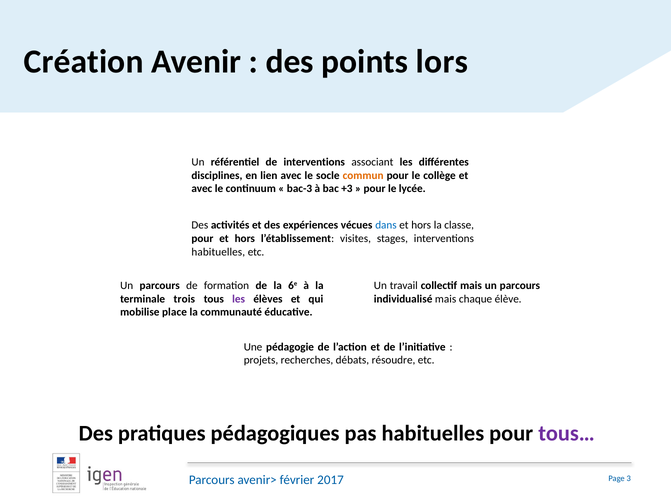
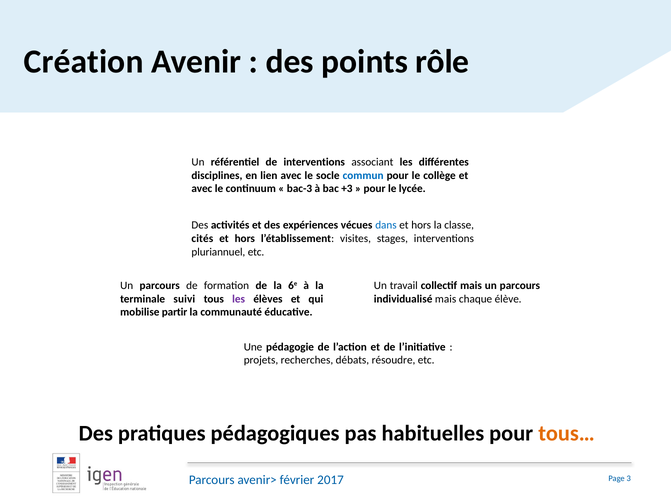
lors: lors -> rôle
commun colour: orange -> blue
pour at (202, 239): pour -> cités
habituelles at (218, 252): habituelles -> pluriannuel
trois: trois -> suivi
place: place -> partir
tous… colour: purple -> orange
